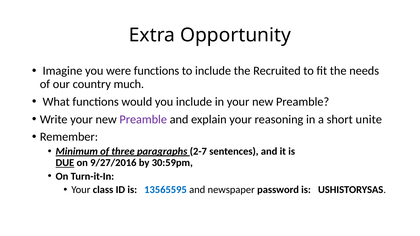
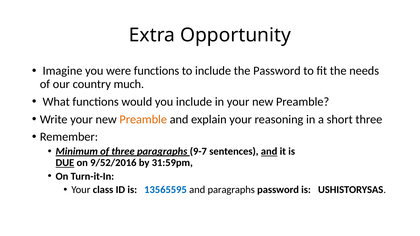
the Recruited: Recruited -> Password
Preamble at (143, 119) colour: purple -> orange
short unite: unite -> three
2-7: 2-7 -> 9-7
and at (269, 152) underline: none -> present
9/27/2016: 9/27/2016 -> 9/52/2016
30:59pm: 30:59pm -> 31:59pm
and newspaper: newspaper -> paragraphs
